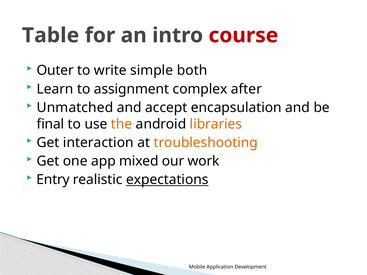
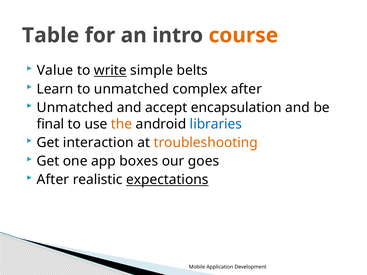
course colour: red -> orange
Outer: Outer -> Value
write underline: none -> present
both: both -> belts
to assignment: assignment -> unmatched
libraries colour: orange -> blue
mixed: mixed -> boxes
work: work -> goes
Entry at (53, 180): Entry -> After
